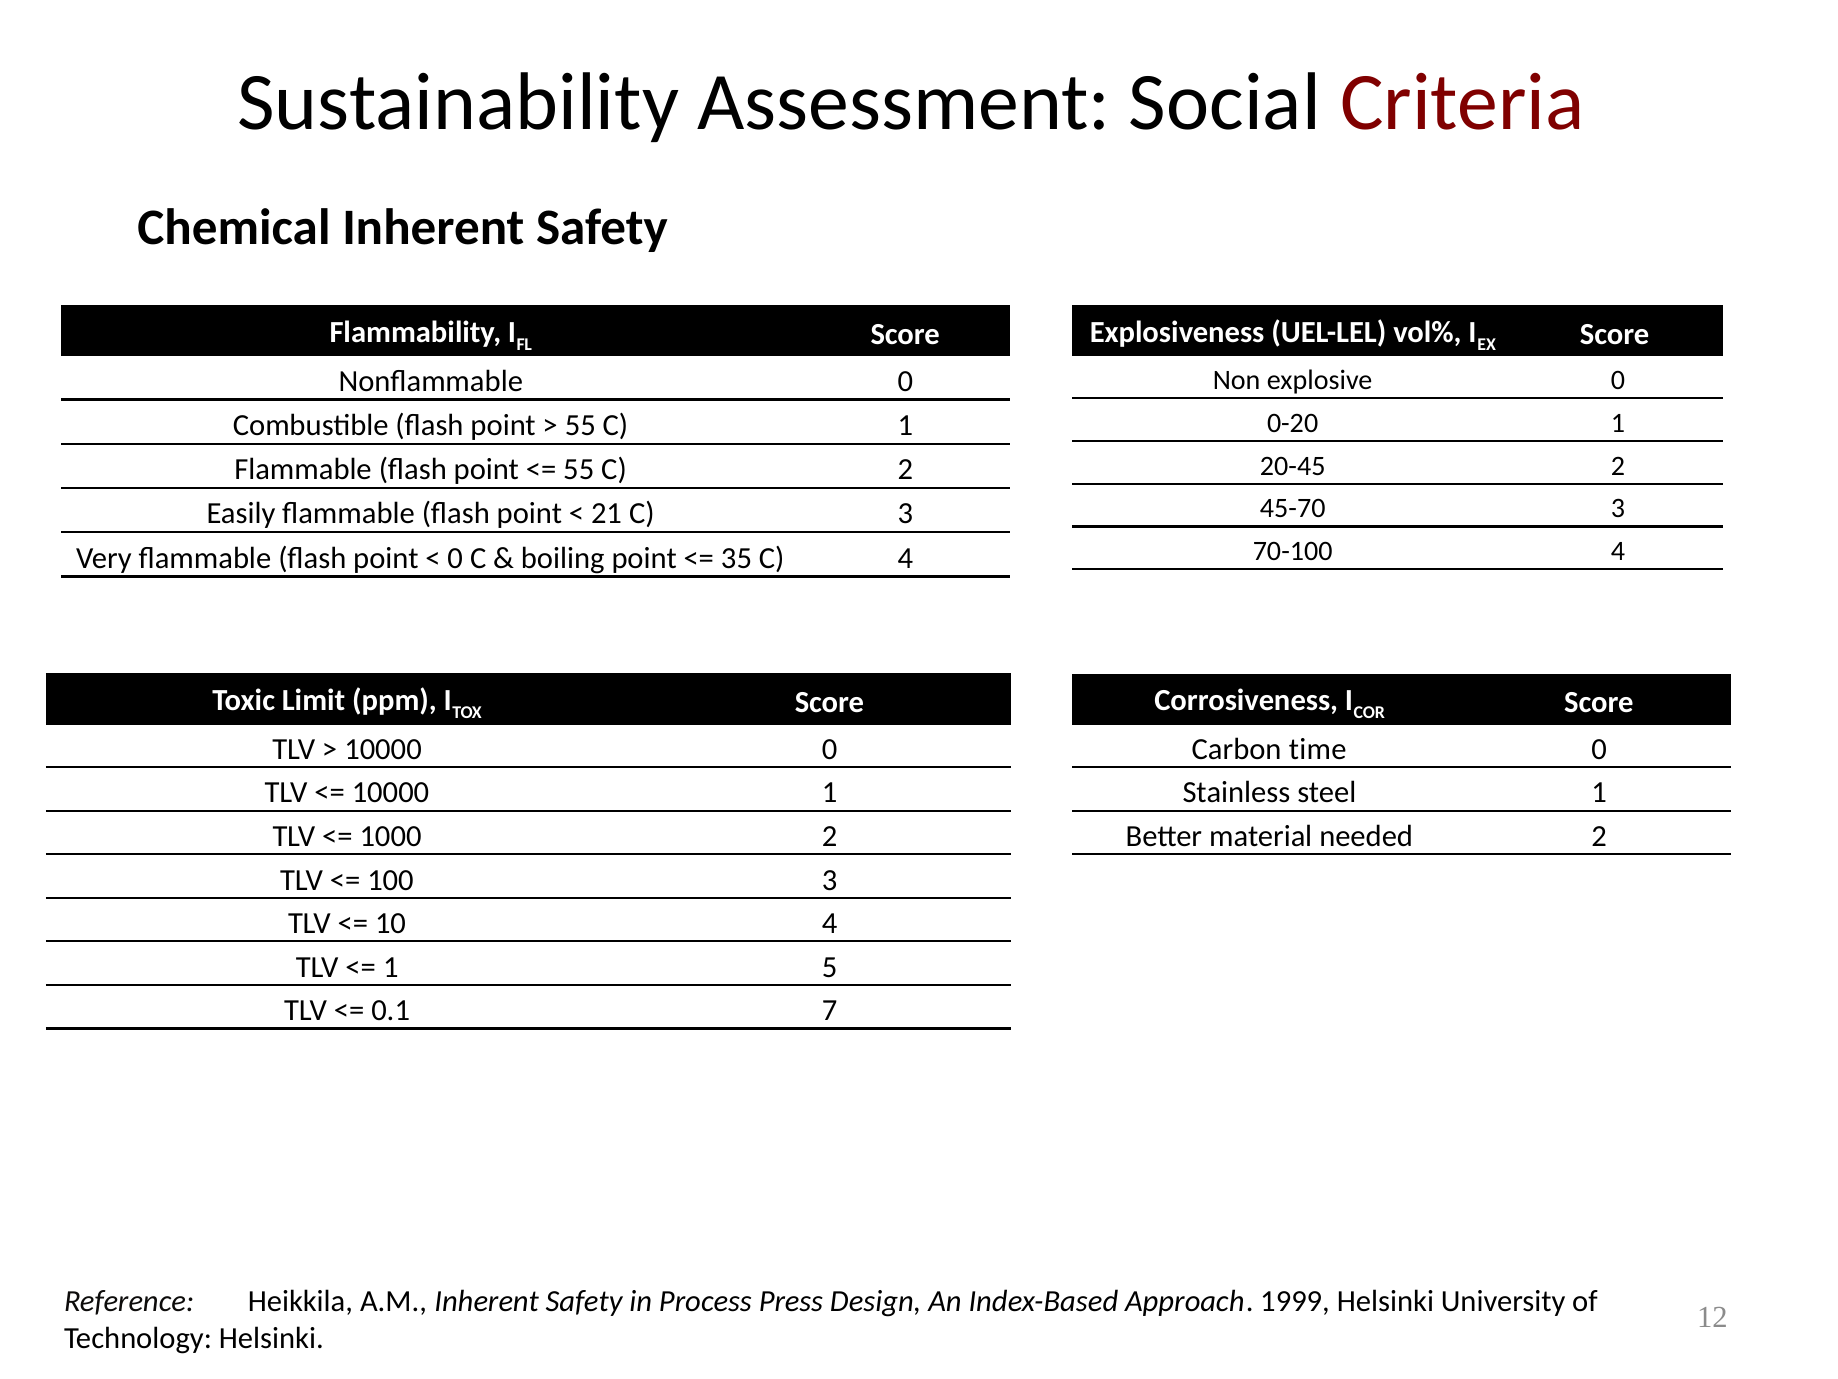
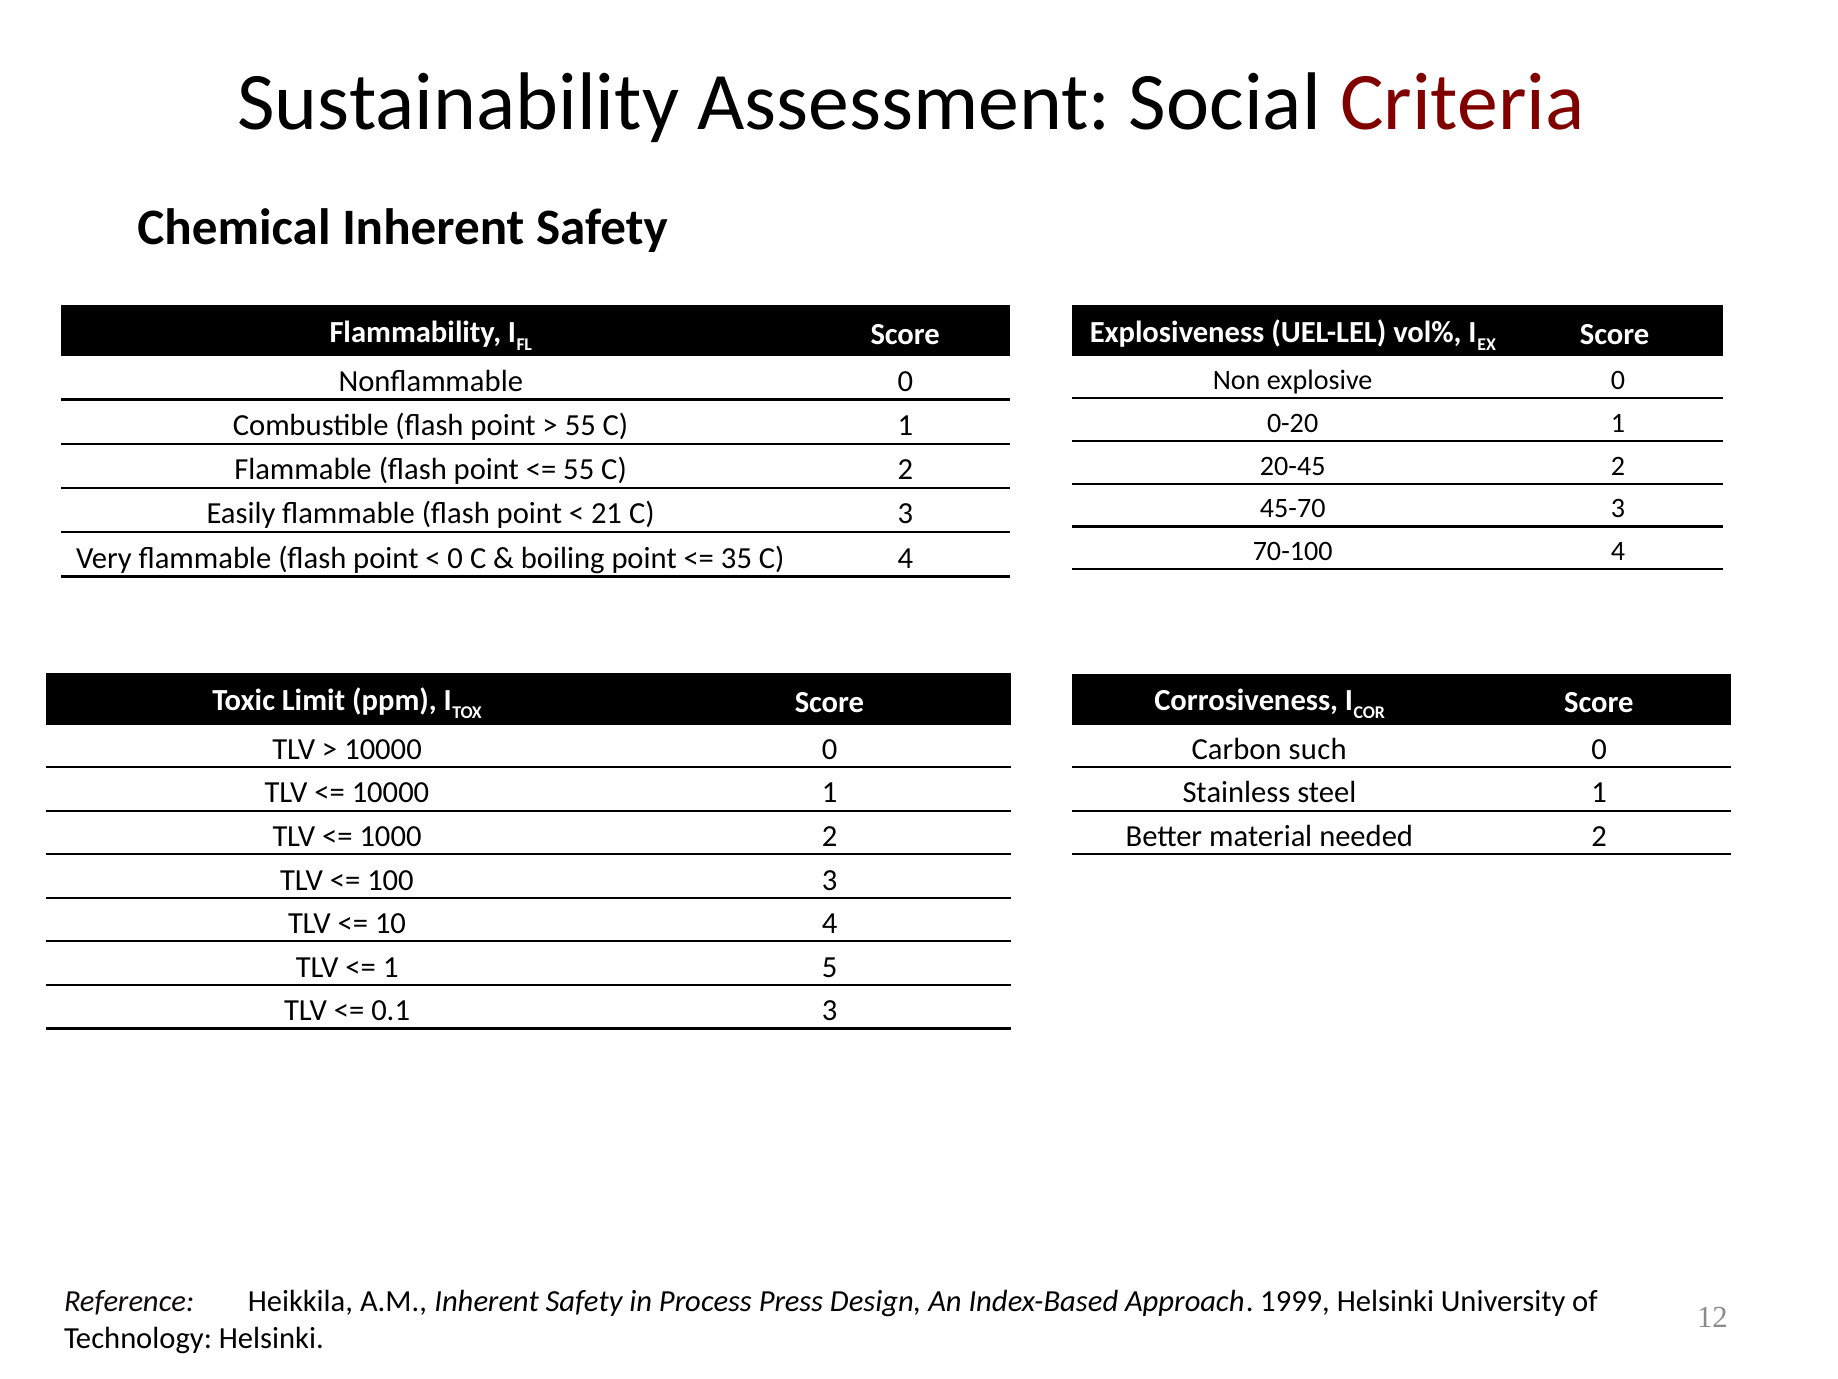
time: time -> such
0.1 7: 7 -> 3
